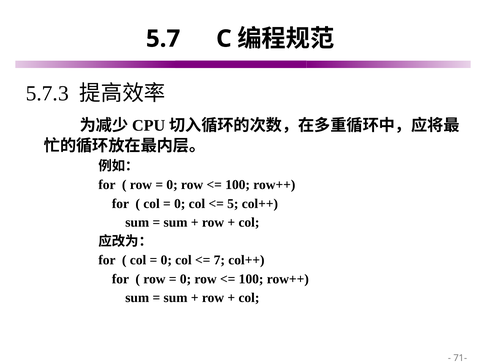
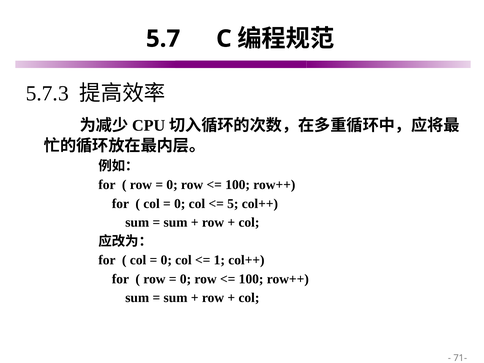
7: 7 -> 1
